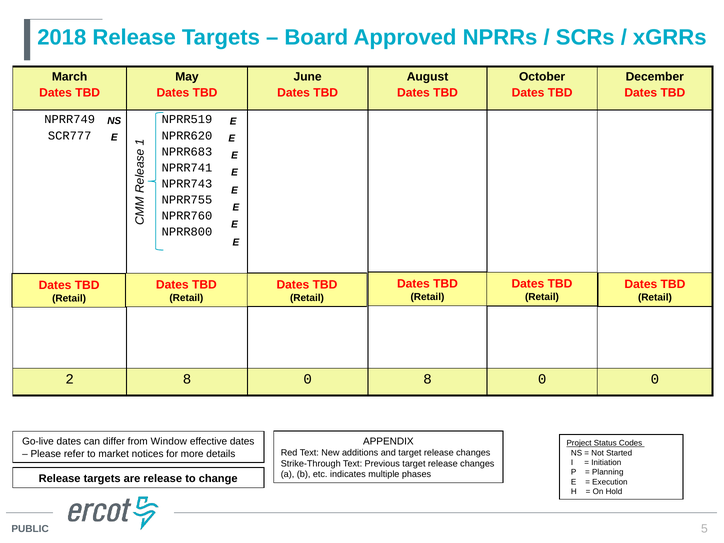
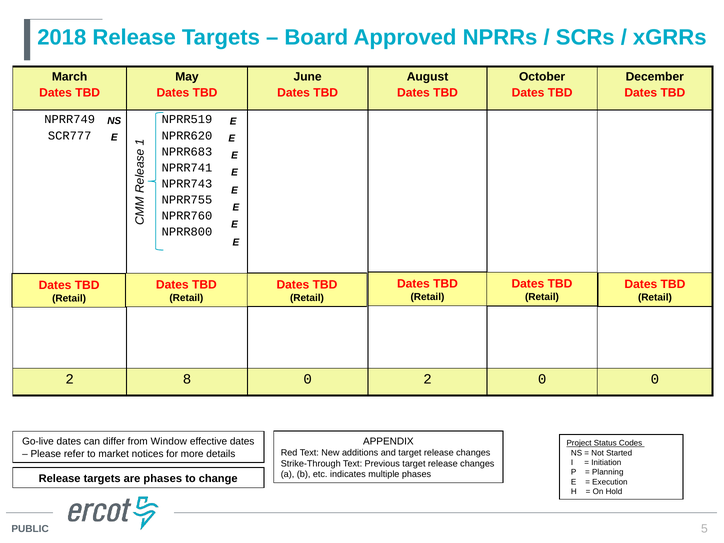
0 8: 8 -> 2
are release: release -> phases
